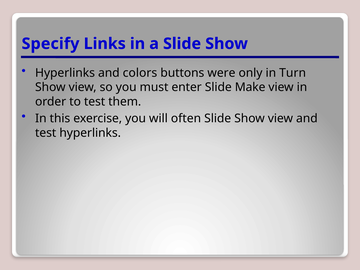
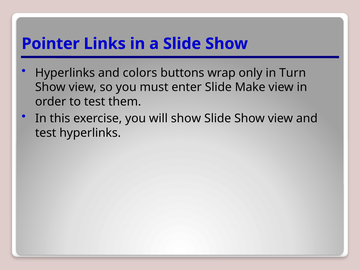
Specify: Specify -> Pointer
were: were -> wrap
will often: often -> show
